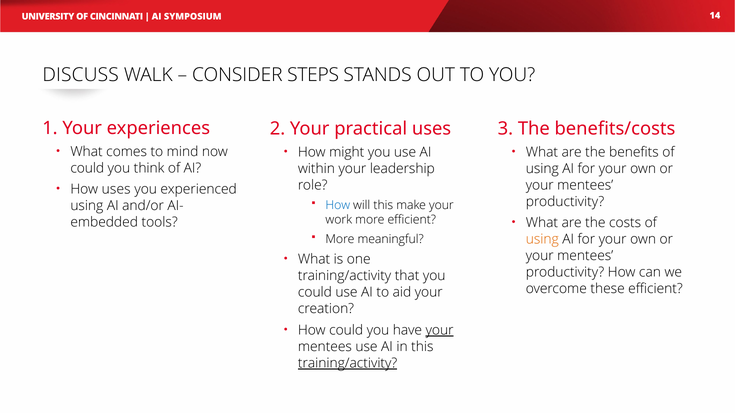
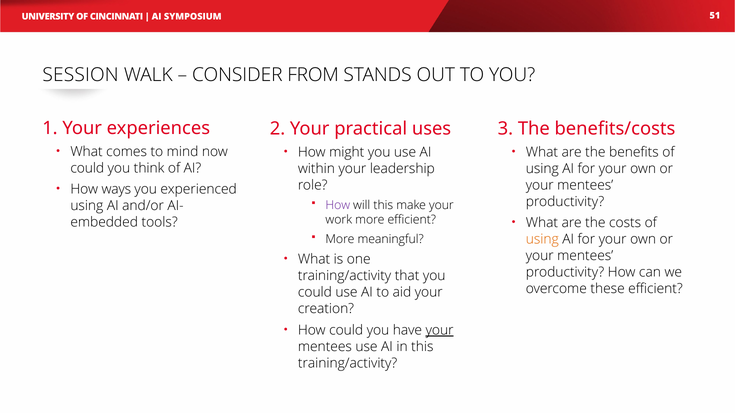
14: 14 -> 51
DISCUSS: DISCUSS -> SESSION
STEPS: STEPS -> FROM
How uses: uses -> ways
How at (338, 205) colour: blue -> purple
training/activity at (348, 363) underline: present -> none
